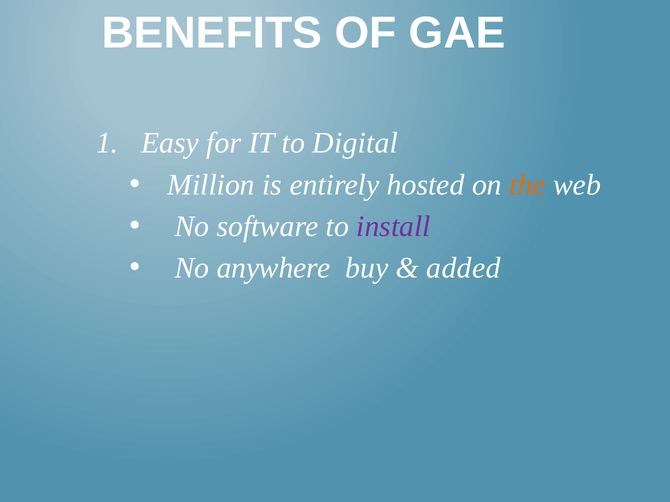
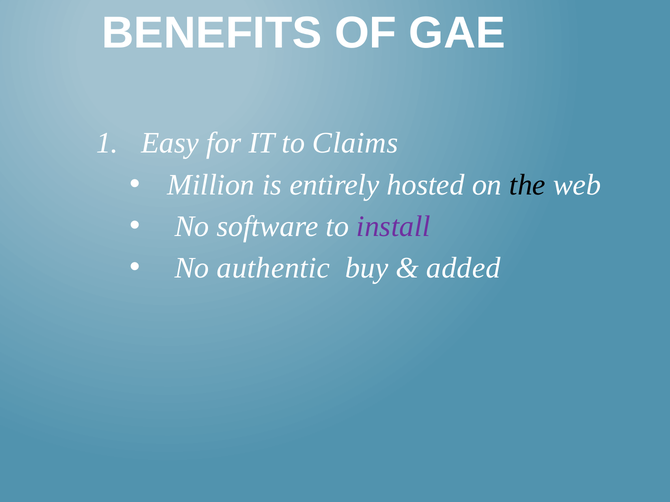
Digital: Digital -> Claims
the colour: orange -> black
anywhere: anywhere -> authentic
